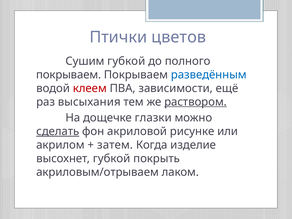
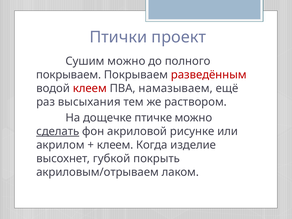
цветов: цветов -> проект
Сушим губкой: губкой -> можно
разведённым colour: blue -> red
зависимости: зависимости -> намазываем
раствором underline: present -> none
глазки: глазки -> птичке
затем at (115, 145): затем -> клеем
